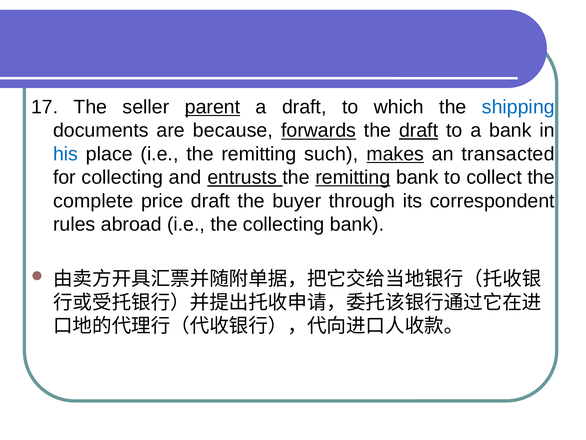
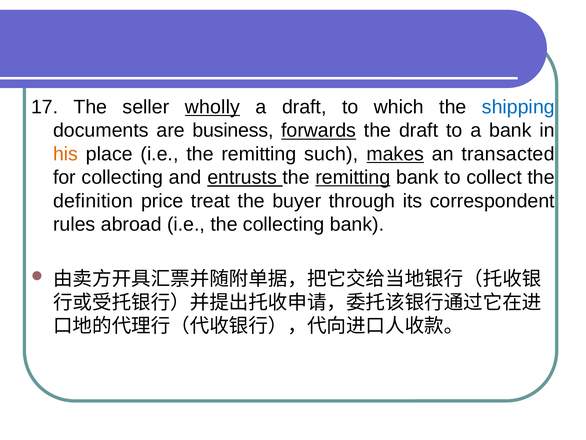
parent: parent -> wholly
because: because -> business
draft at (419, 130) underline: present -> none
his colour: blue -> orange
complete: complete -> definition
price draft: draft -> treat
